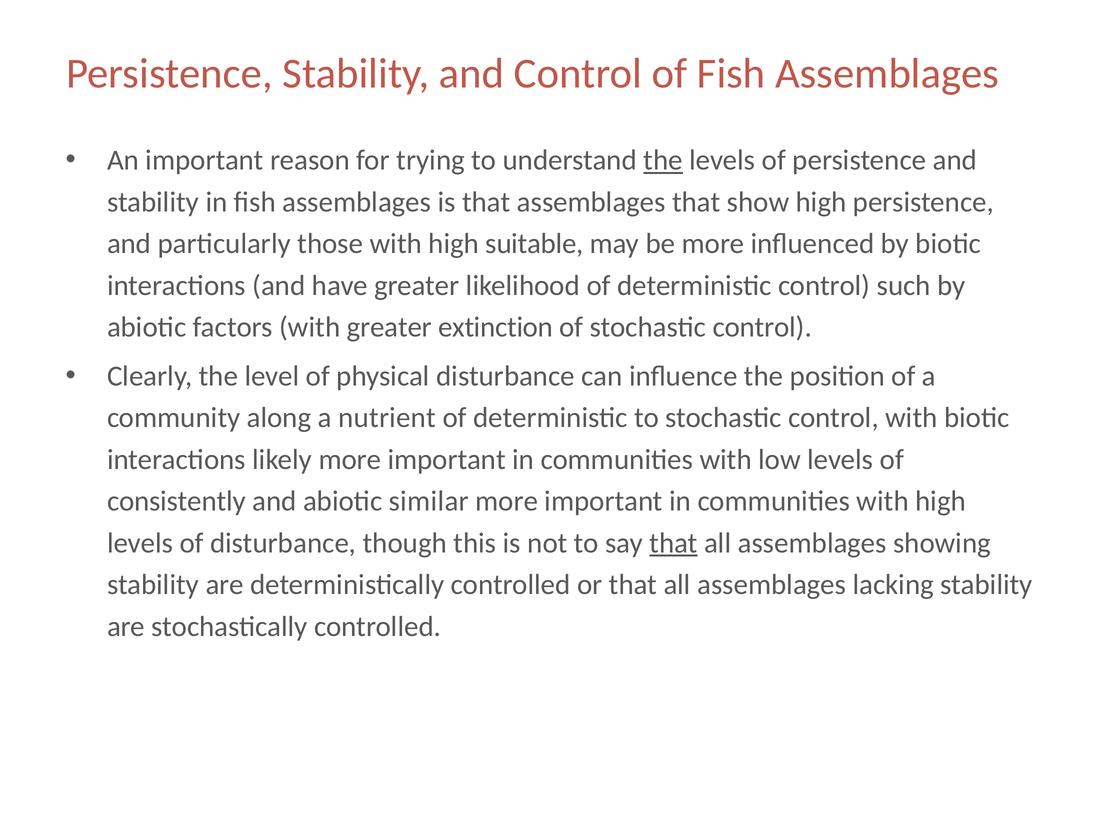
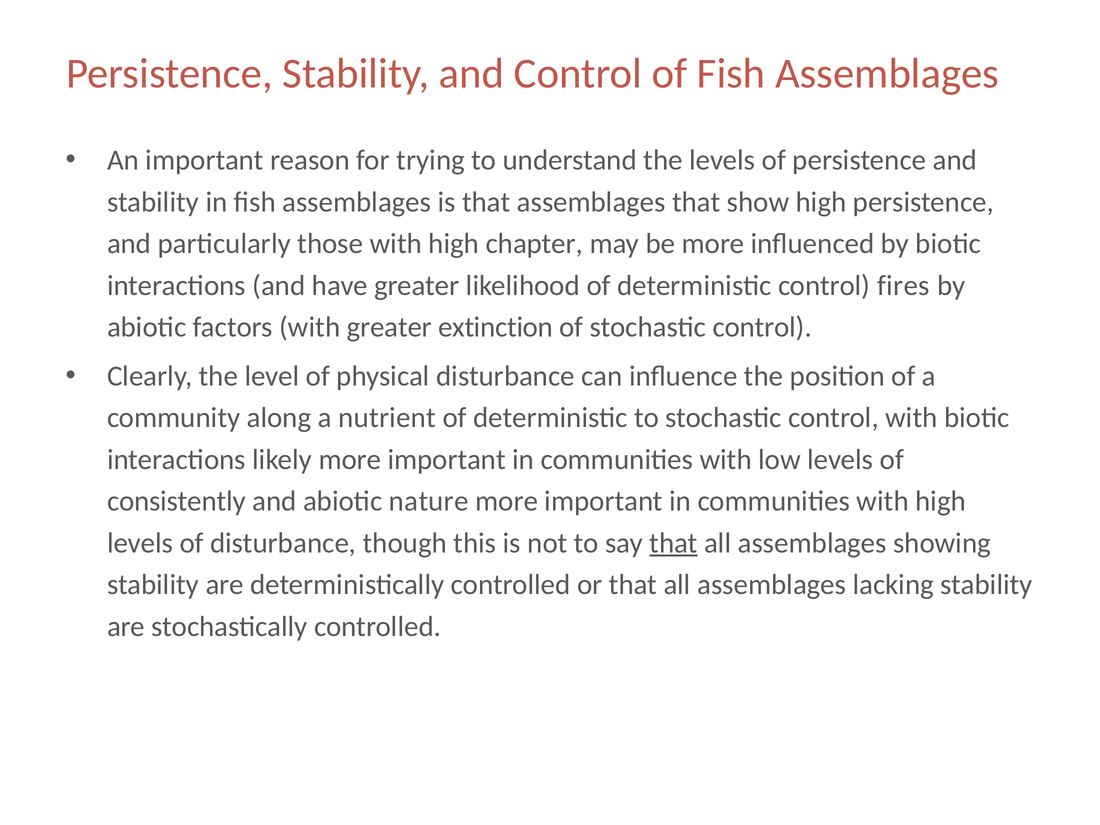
the at (663, 160) underline: present -> none
suitable: suitable -> chapter
such: such -> fires
similar: similar -> nature
